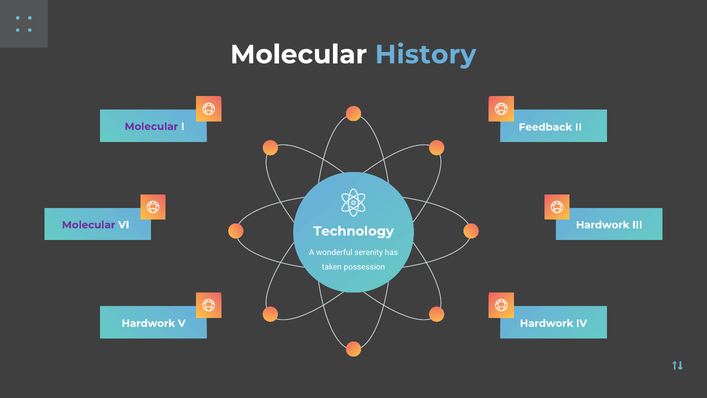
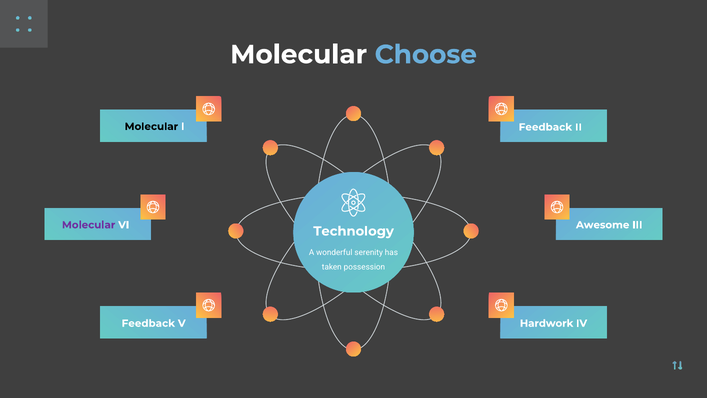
History: History -> Choose
Molecular at (151, 126) colour: purple -> black
Hardwork at (603, 225): Hardwork -> Awesome
Hardwork at (148, 323): Hardwork -> Feedback
